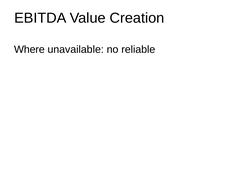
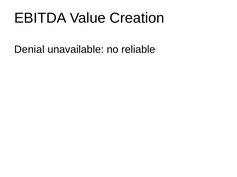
Where: Where -> Denial
